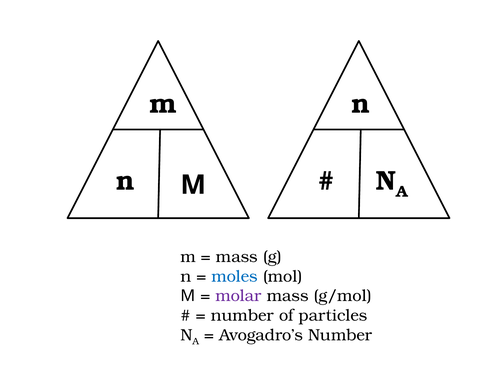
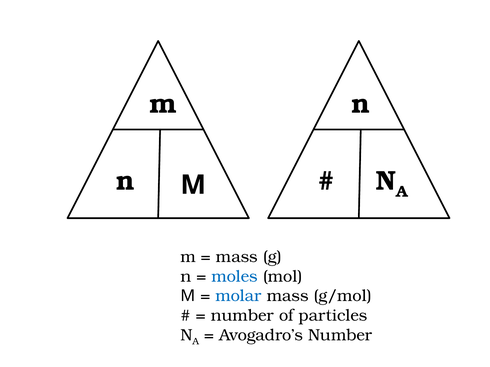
molar colour: purple -> blue
